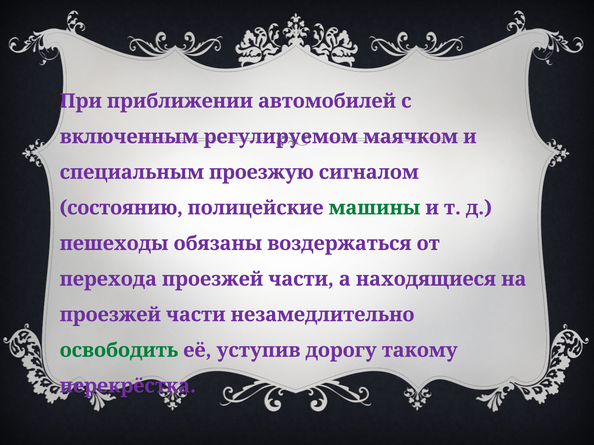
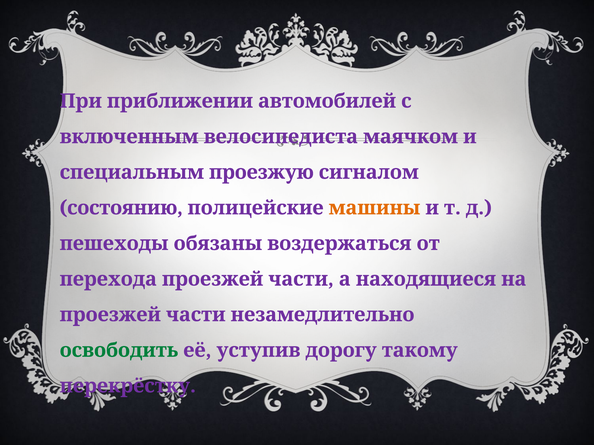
регулируемом: регулируемом -> велосипедиста
машины colour: green -> orange
перекрёстка: перекрёстка -> перекрёстку
